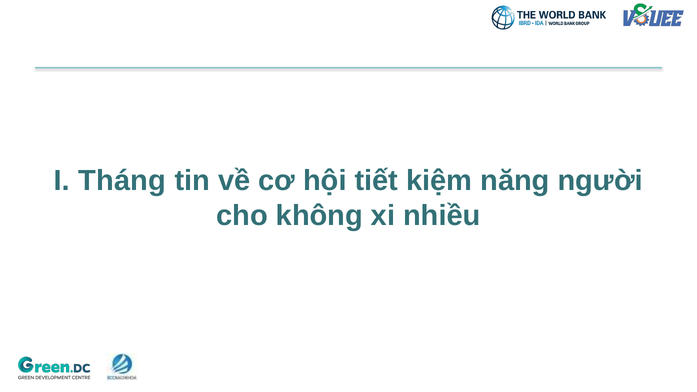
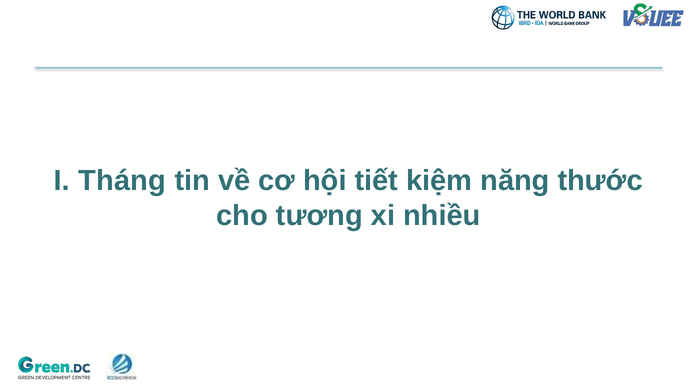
người: người -> thước
không: không -> tương
